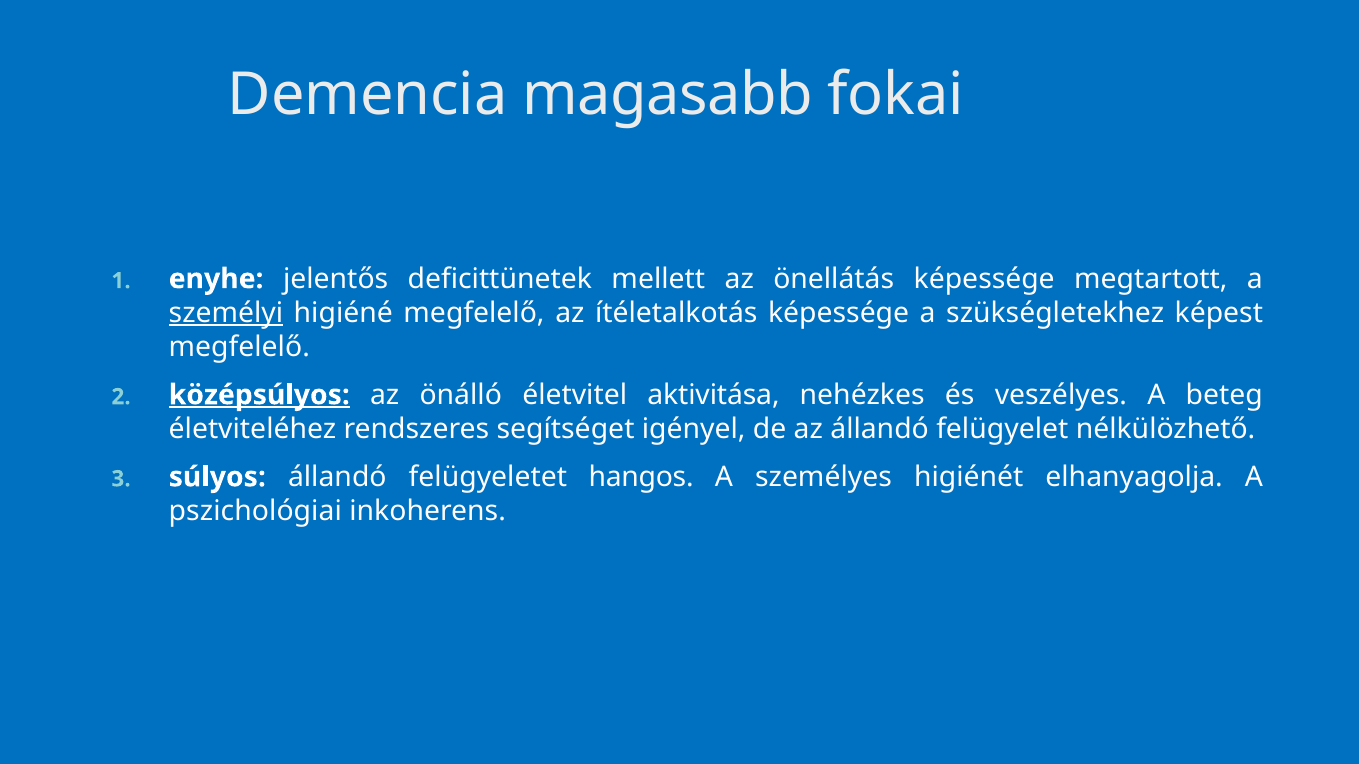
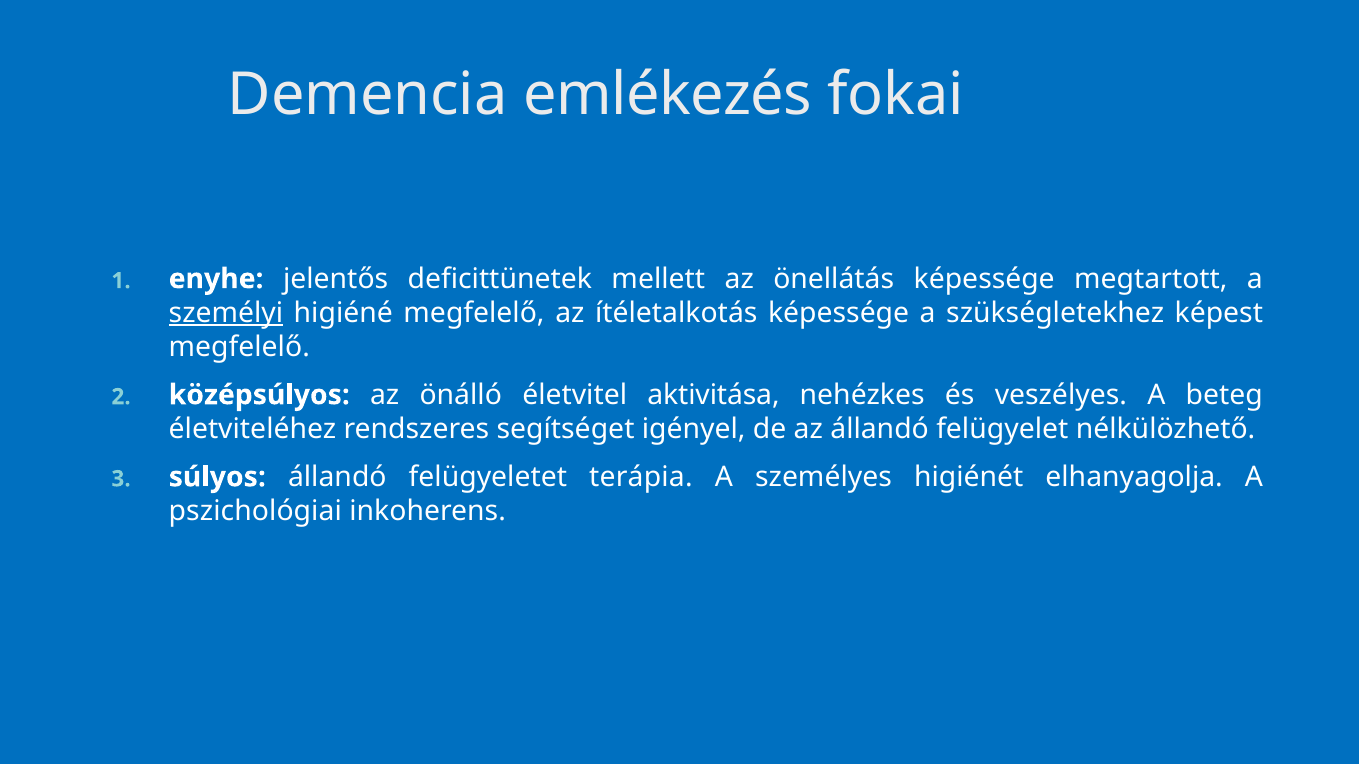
magasabb: magasabb -> emlékezés
középsúlyos underline: present -> none
hangos: hangos -> terápia
